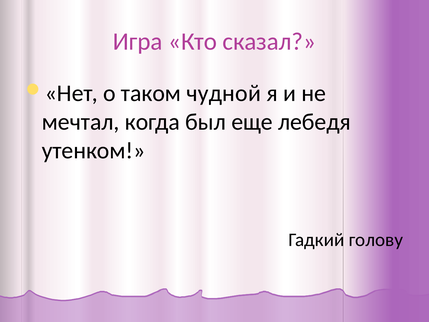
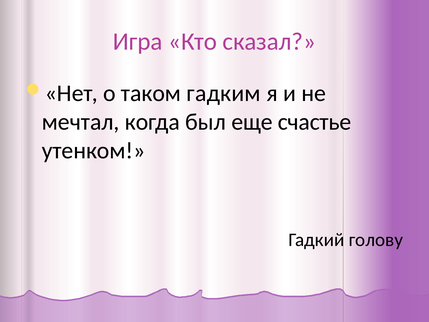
чудной: чудной -> гадким
лебедя: лебедя -> счастье
